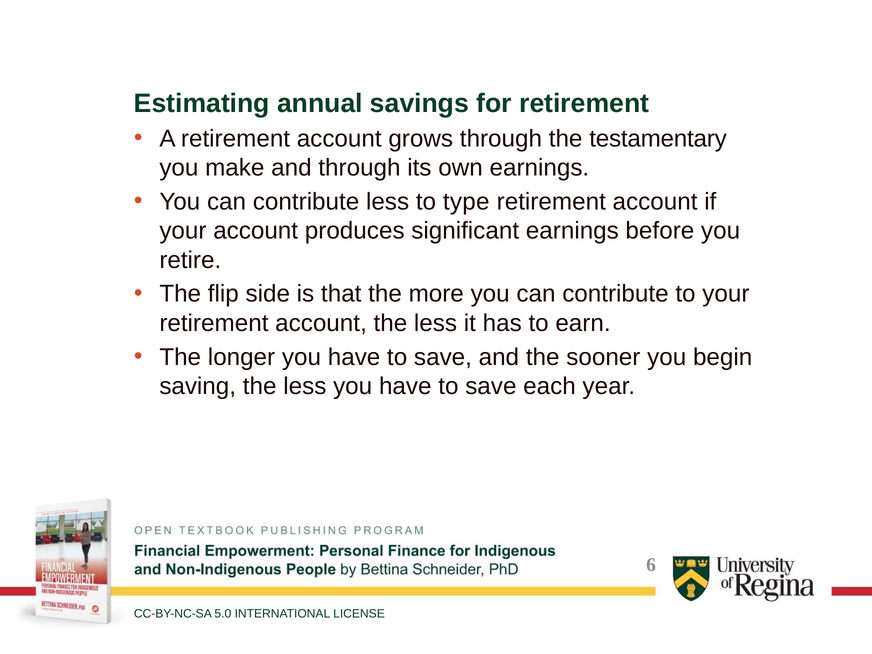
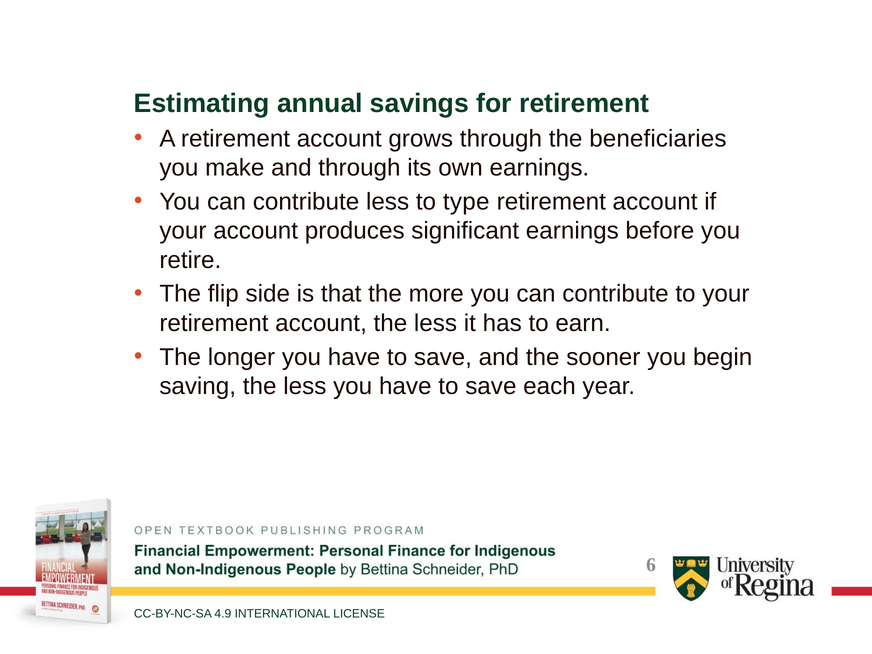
testamentary: testamentary -> beneficiaries
5.0: 5.0 -> 4.9
